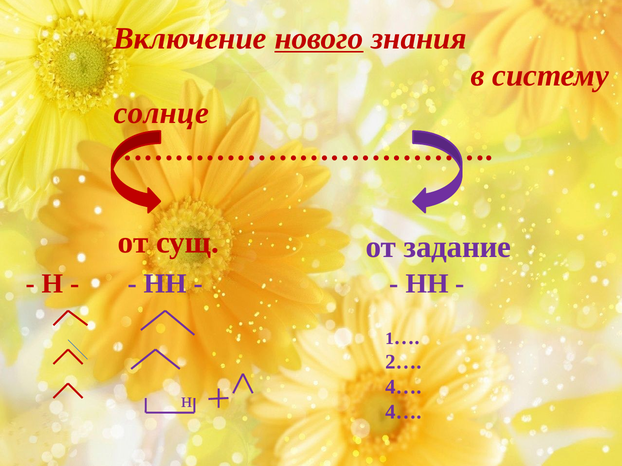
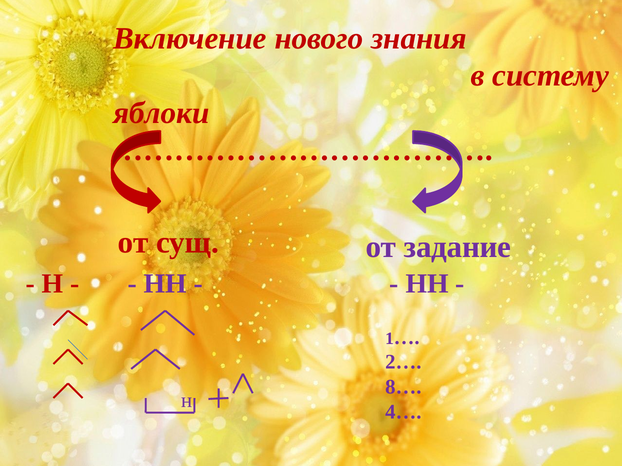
нового underline: present -> none
солнце: солнце -> яблоки
4… at (403, 387): 4… -> 8…
